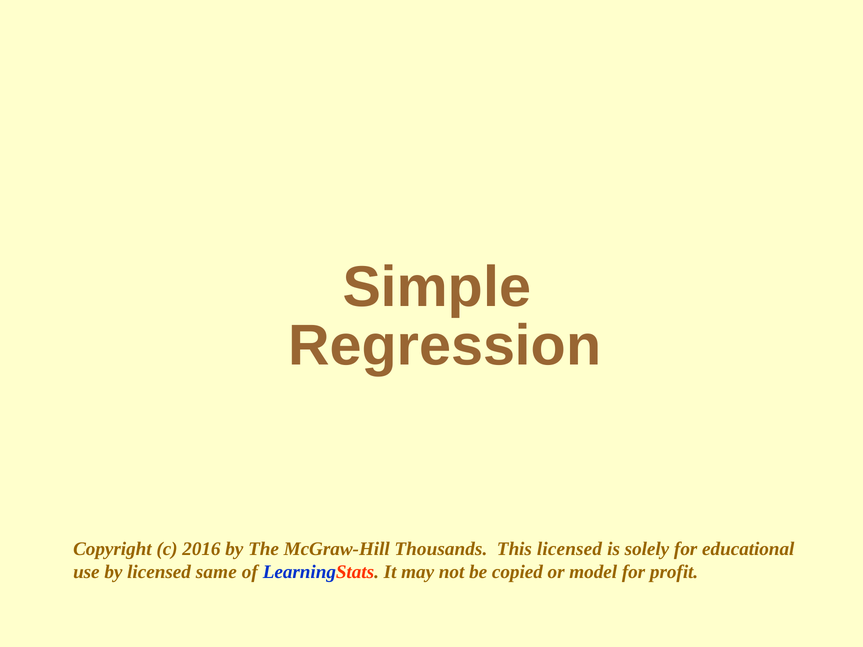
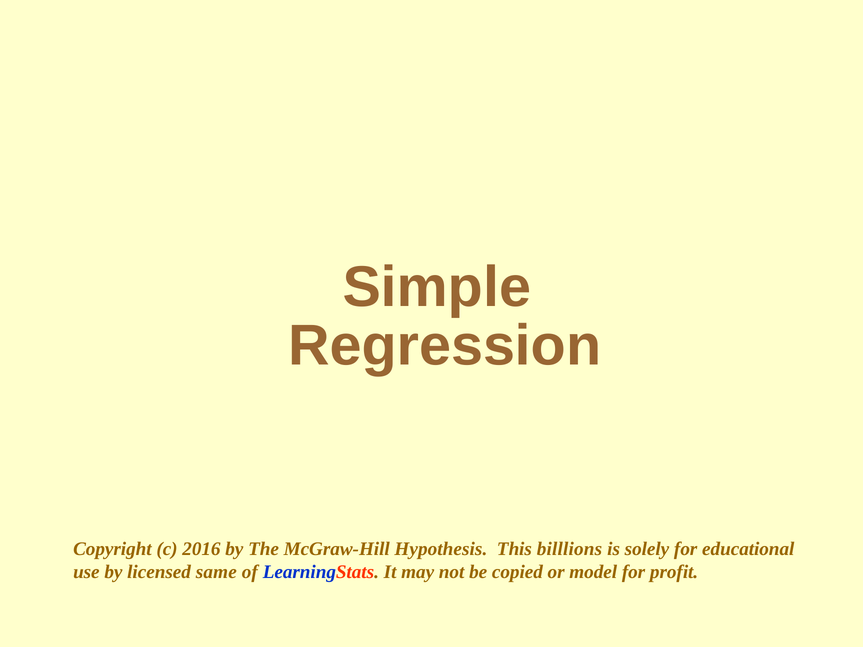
Thousands: Thousands -> Hypothesis
This licensed: licensed -> billlions
